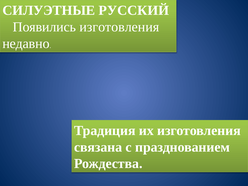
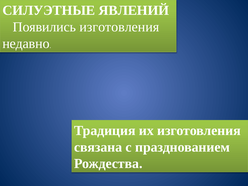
РУССКИЙ: РУССКИЙ -> ЯВЛЕНИЙ
